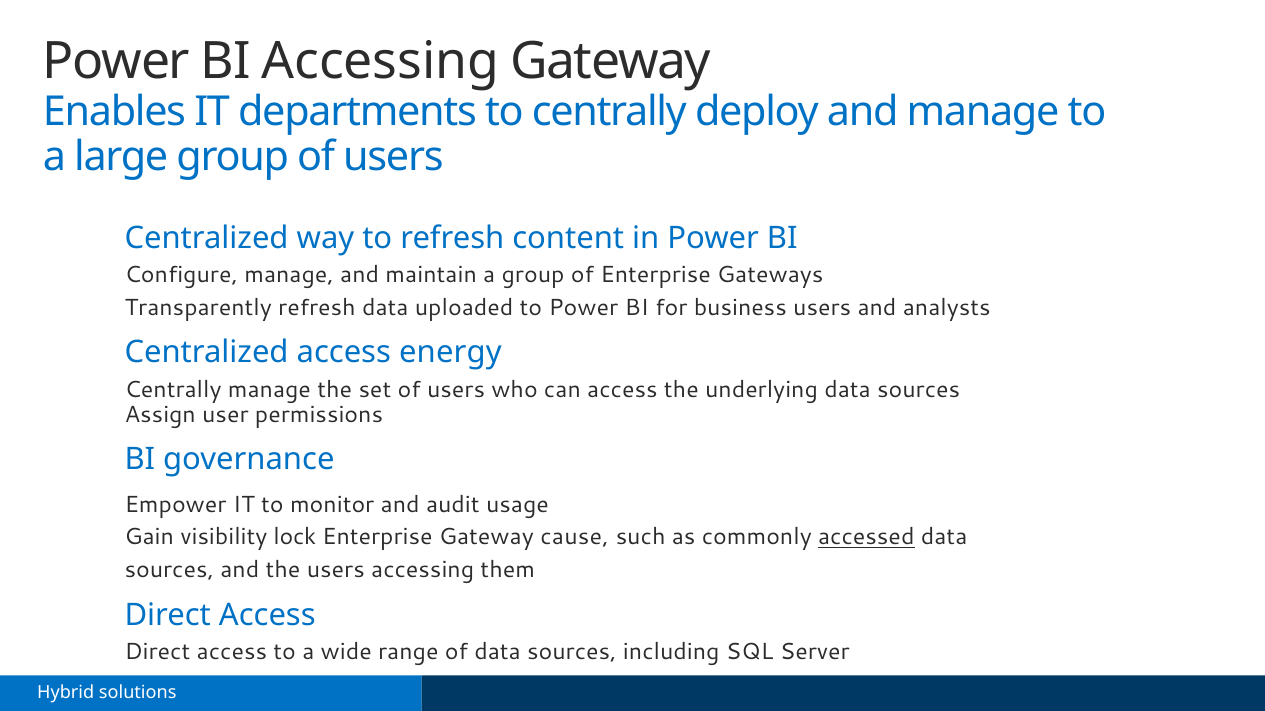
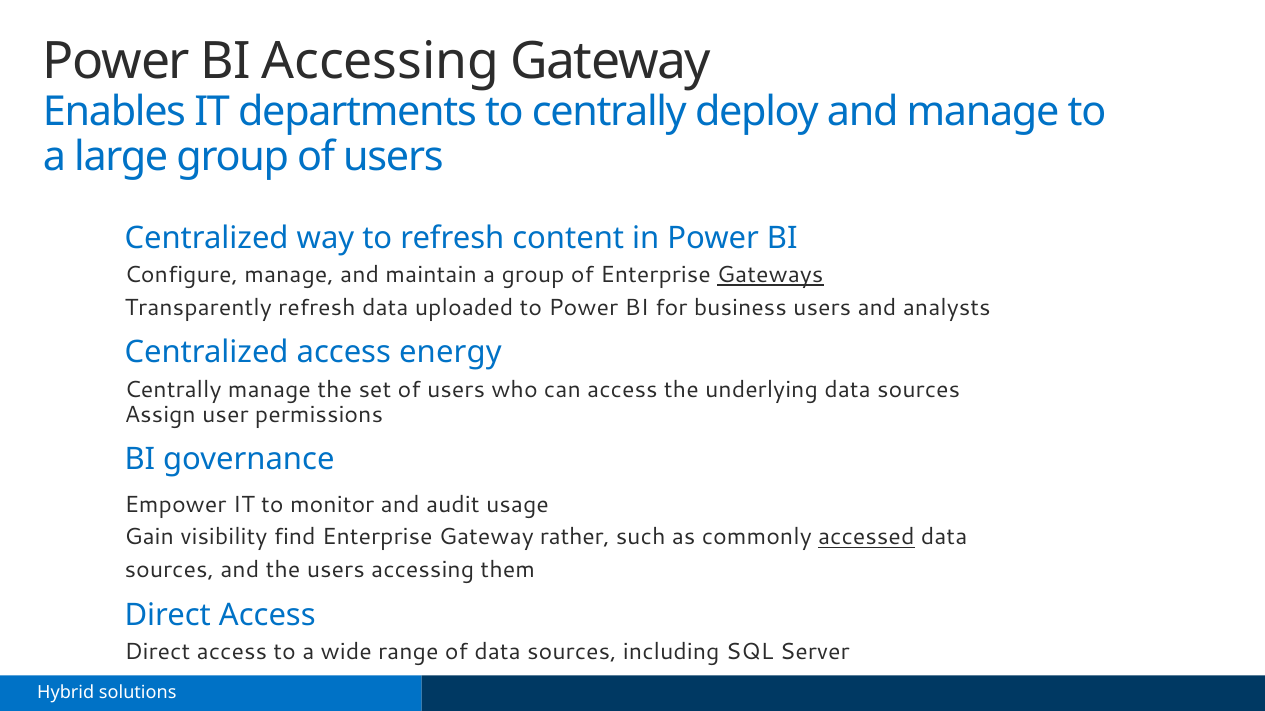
Gateways underline: none -> present
lock: lock -> find
cause: cause -> rather
